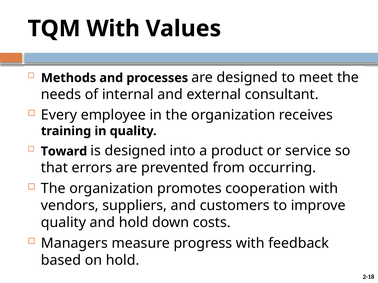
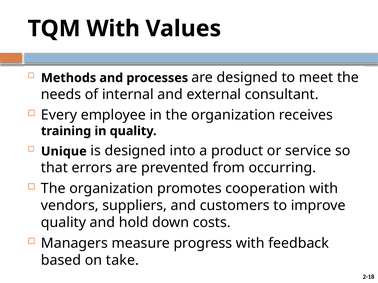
Toward: Toward -> Unique
on hold: hold -> take
